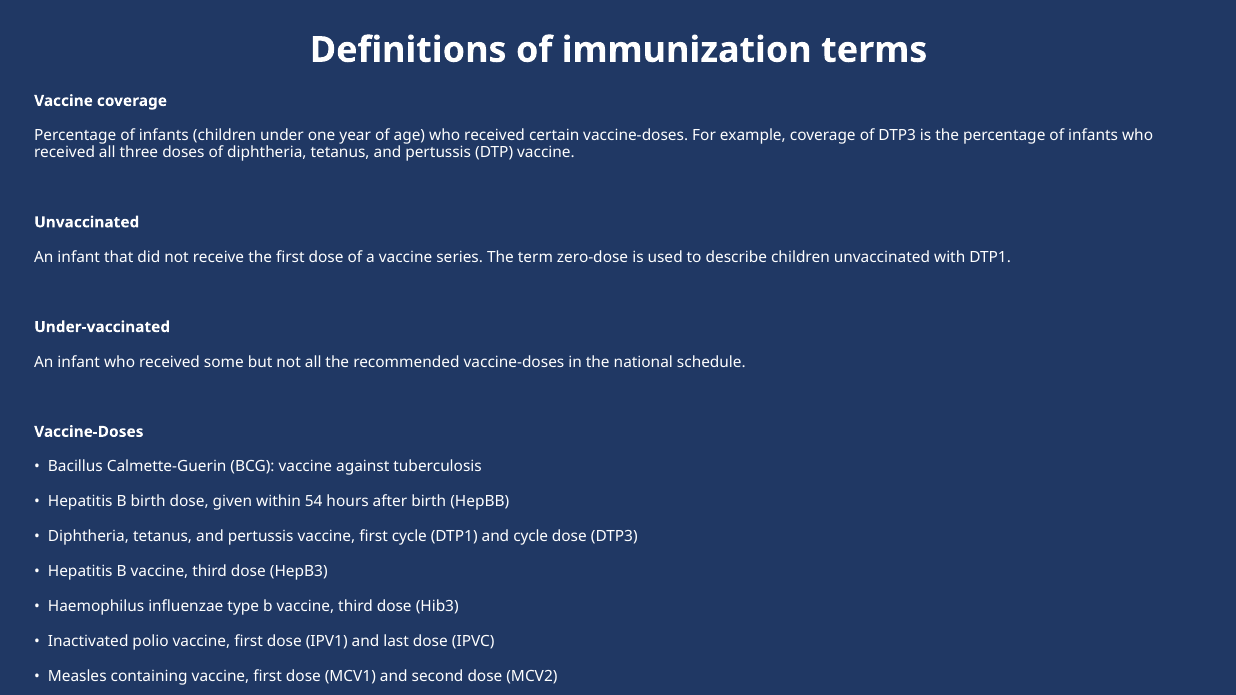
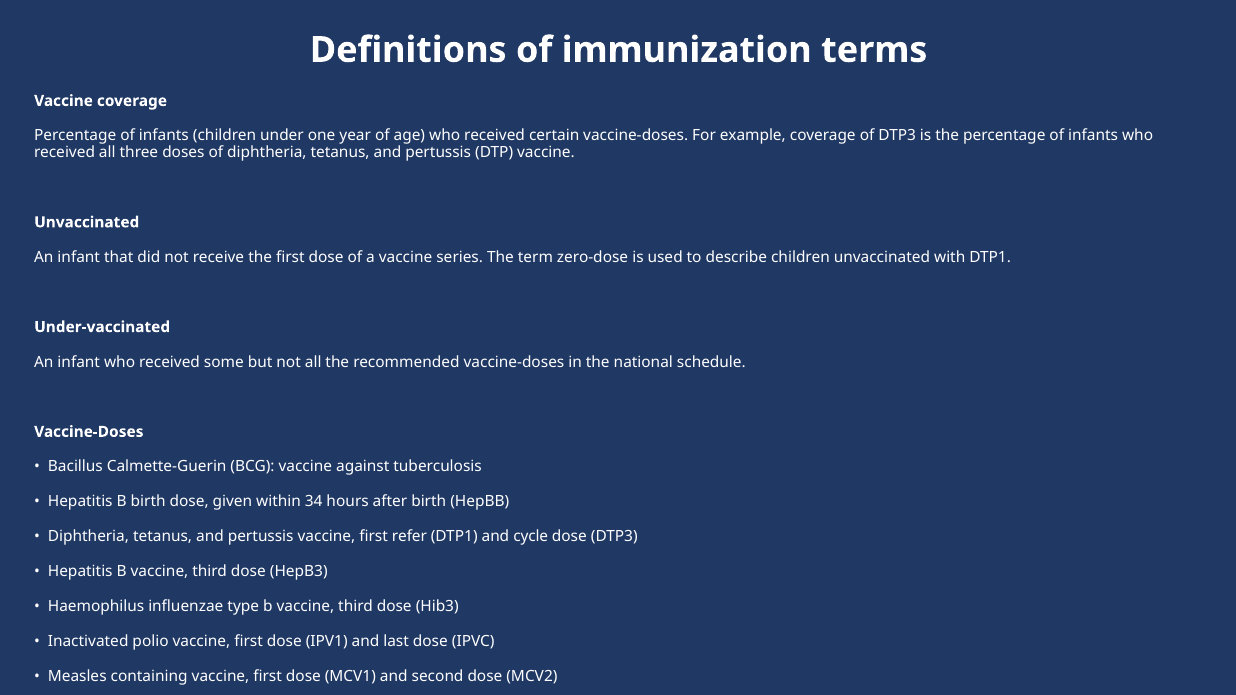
54: 54 -> 34
first cycle: cycle -> refer
